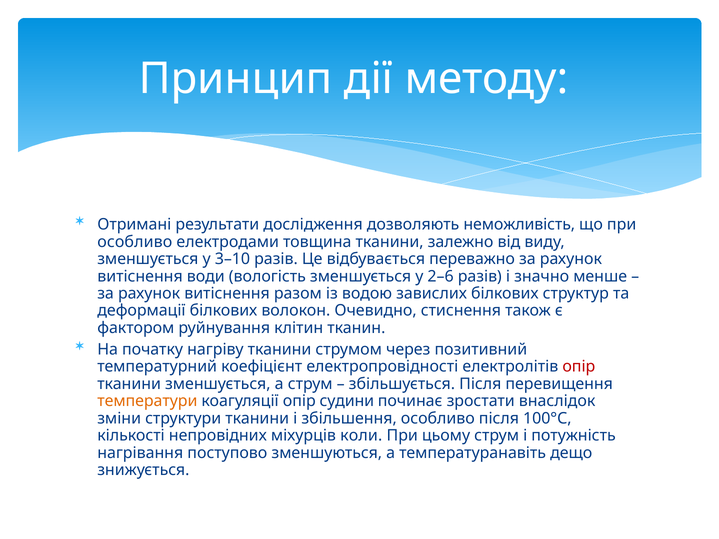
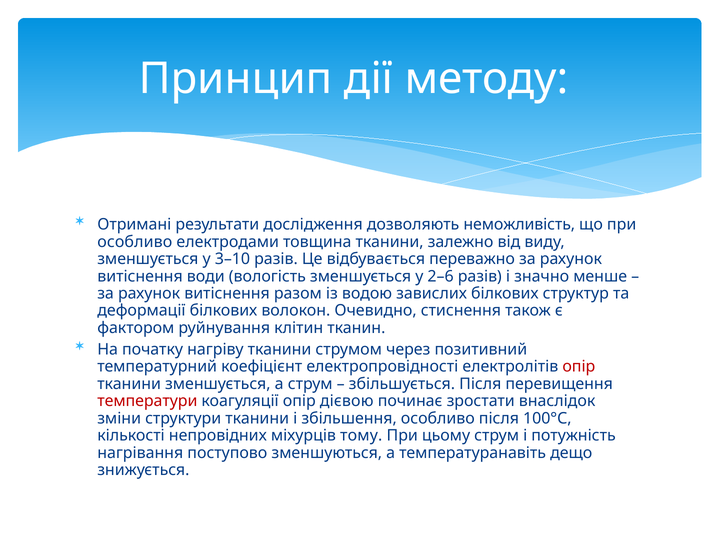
температури colour: orange -> red
судини: судини -> дієвою
коли: коли -> тому
